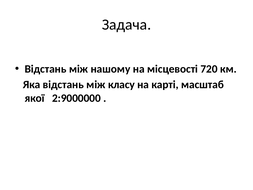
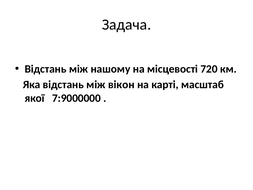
класу: класу -> вікон
2:9000000: 2:9000000 -> 7:9000000
